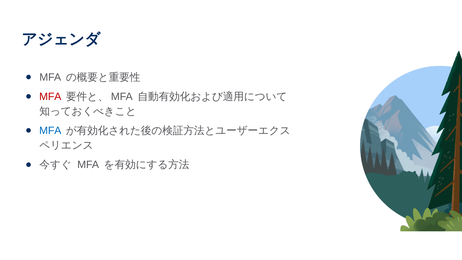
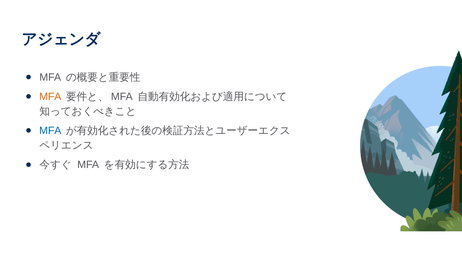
MFA at (50, 97) colour: red -> orange
